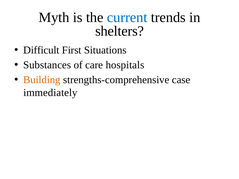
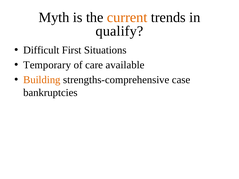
current colour: blue -> orange
shelters: shelters -> qualify
Substances: Substances -> Temporary
hospitals: hospitals -> available
immediately: immediately -> bankruptcies
